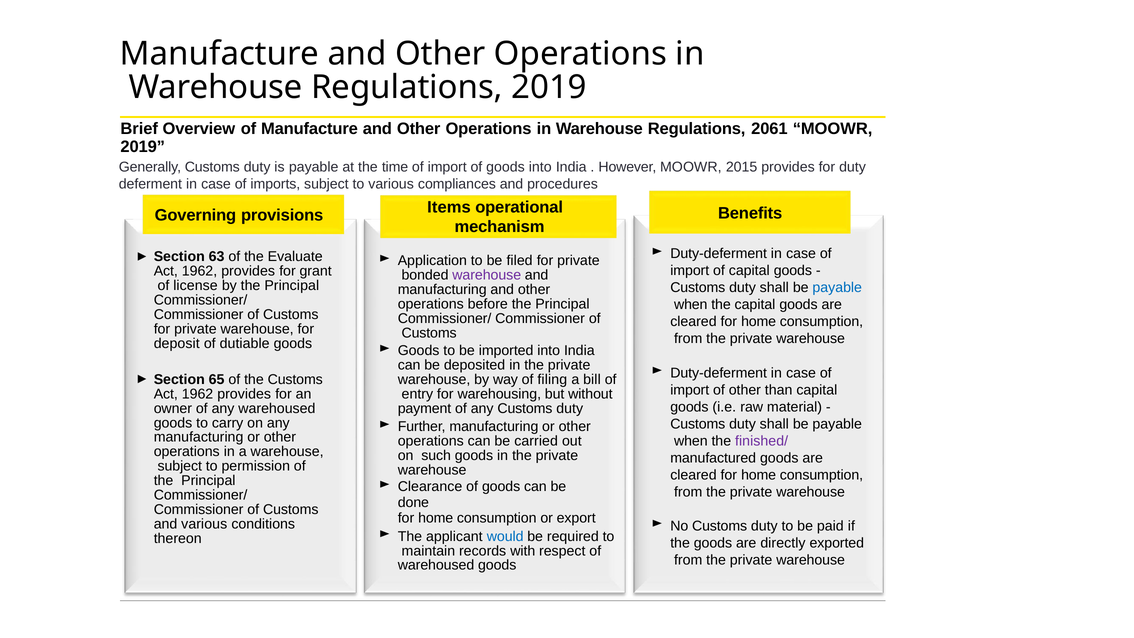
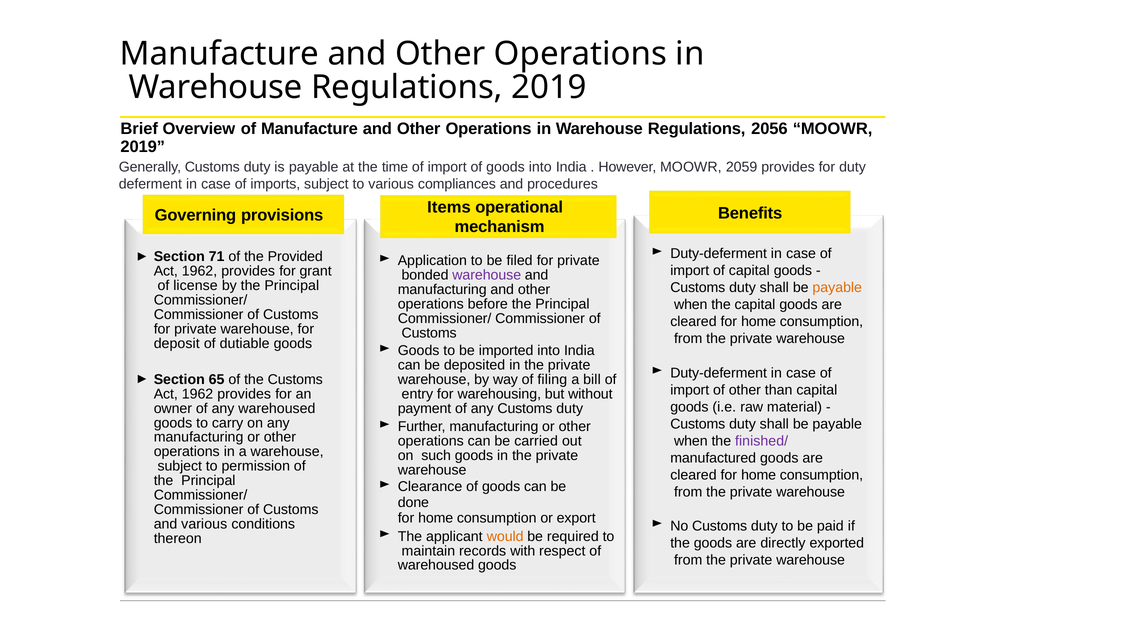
2061: 2061 -> 2056
2015: 2015 -> 2059
63: 63 -> 71
Evaluate: Evaluate -> Provided
payable at (837, 288) colour: blue -> orange
would colour: blue -> orange
